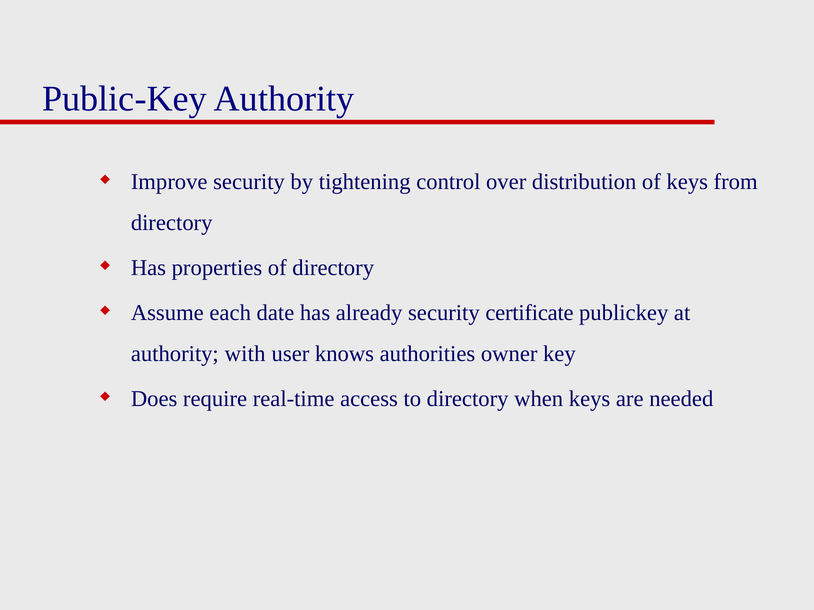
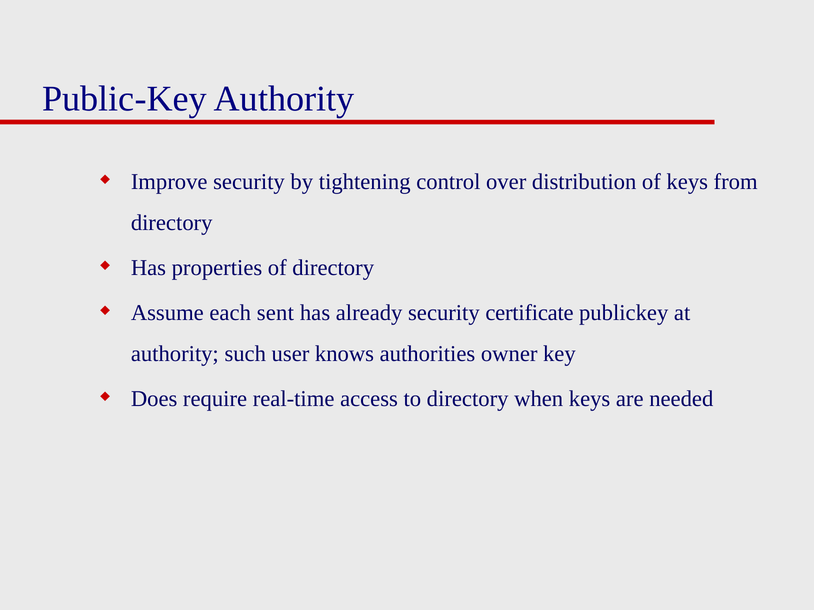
date: date -> sent
with: with -> such
